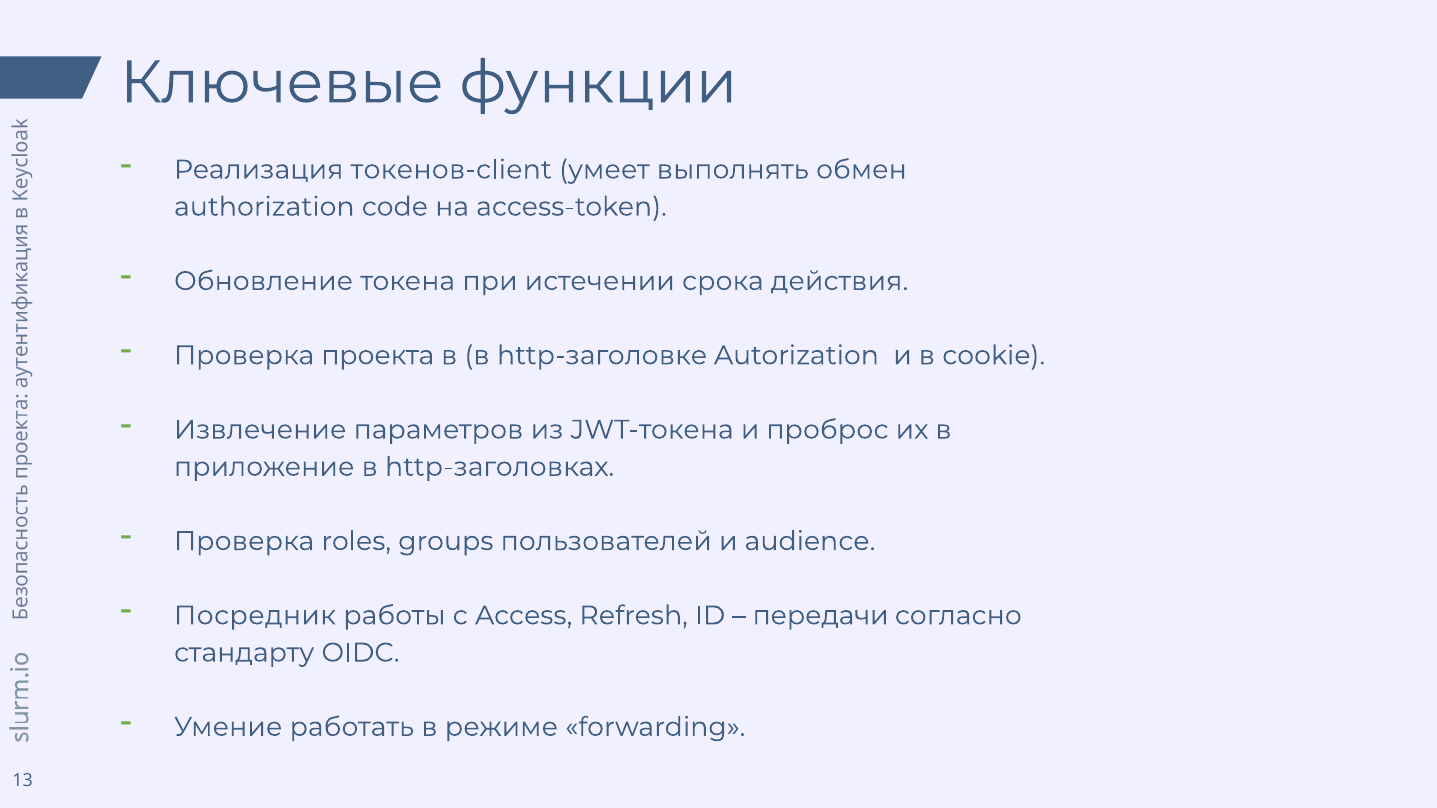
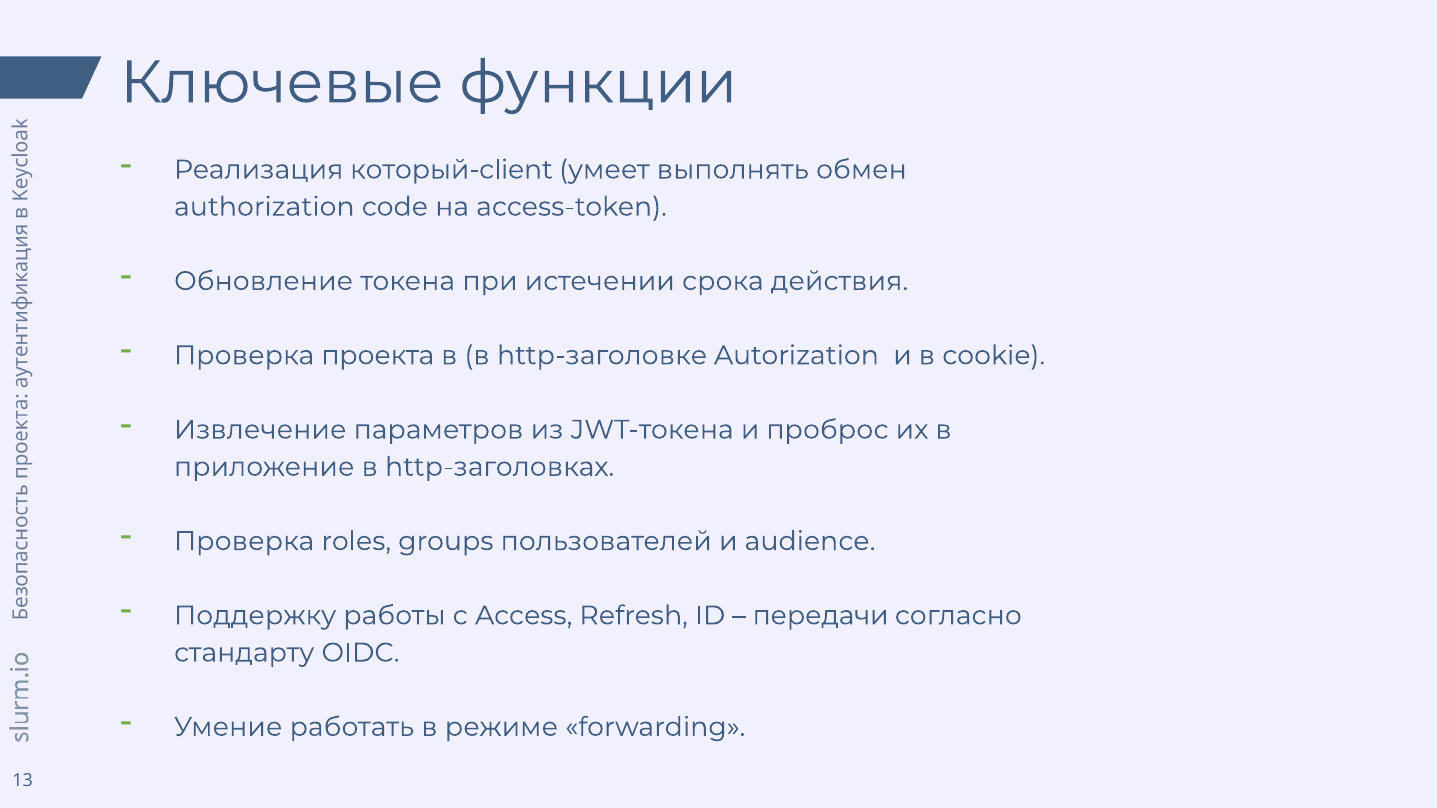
токенов-client: токенов-client -> который-client
Посредник: Посредник -> Поддержку
